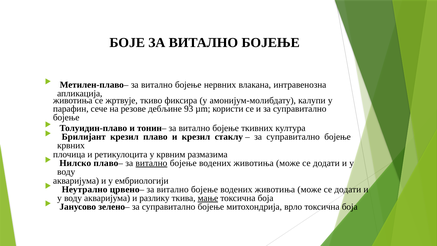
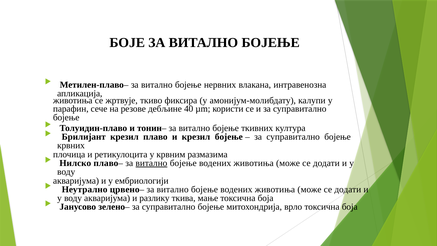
93: 93 -> 40
крезил стаклу: стаклу -> бојење
мање underline: present -> none
